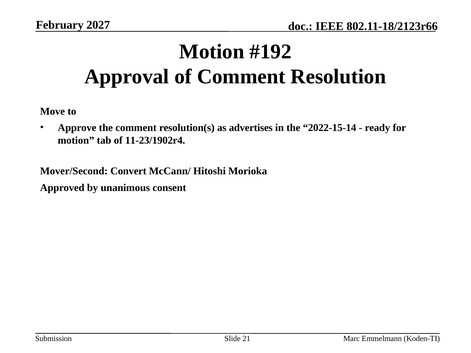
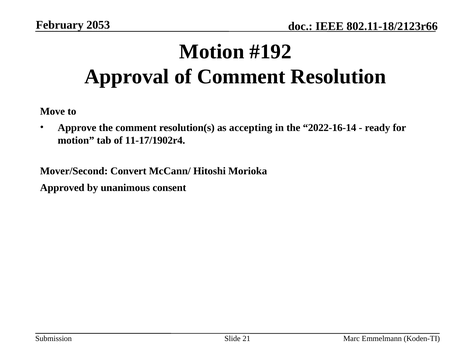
2027: 2027 -> 2053
advertises: advertises -> accepting
2022-15-14: 2022-15-14 -> 2022-16-14
11-23/1902r4: 11-23/1902r4 -> 11-17/1902r4
